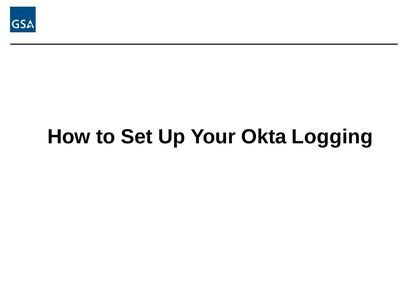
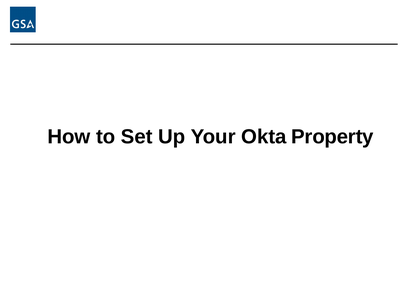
Logging: Logging -> Property
